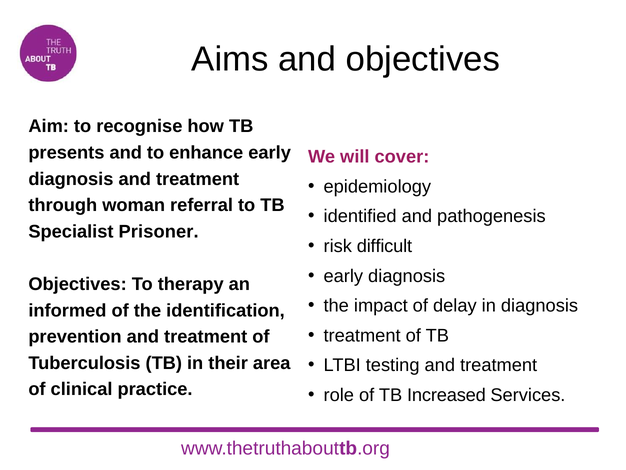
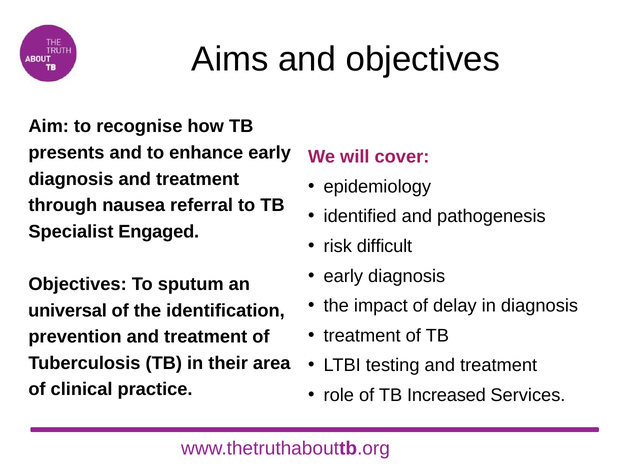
woman: woman -> nausea
Prisoner: Prisoner -> Engaged
therapy: therapy -> sputum
informed: informed -> universal
